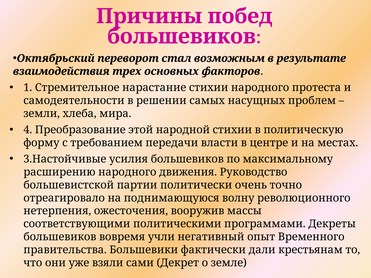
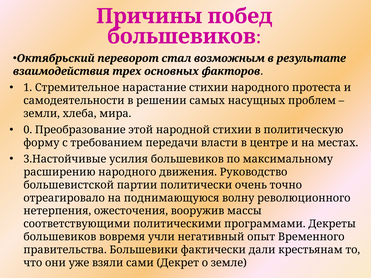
4: 4 -> 0
